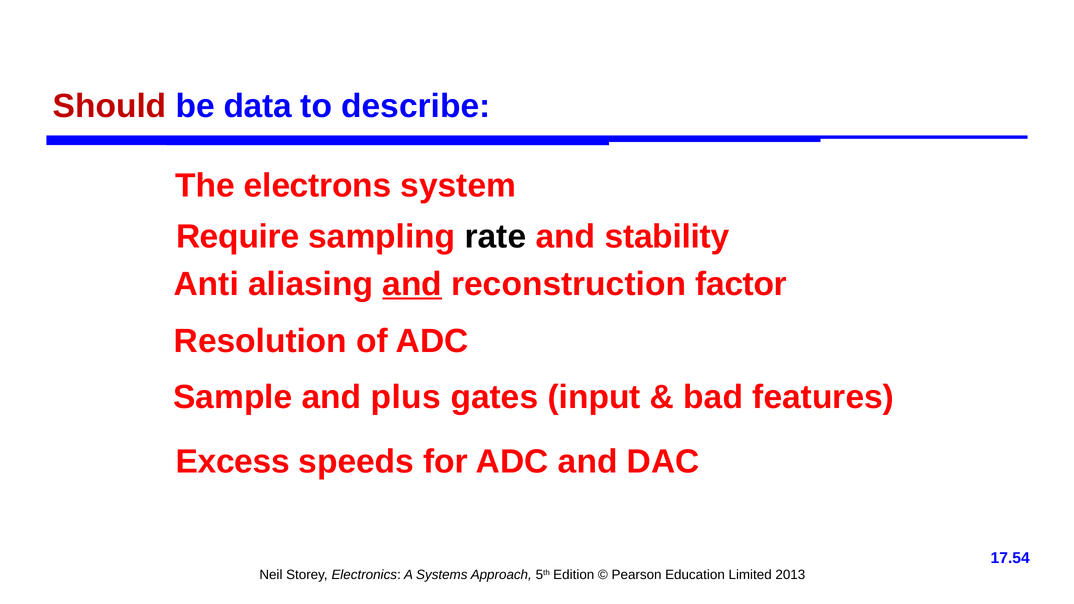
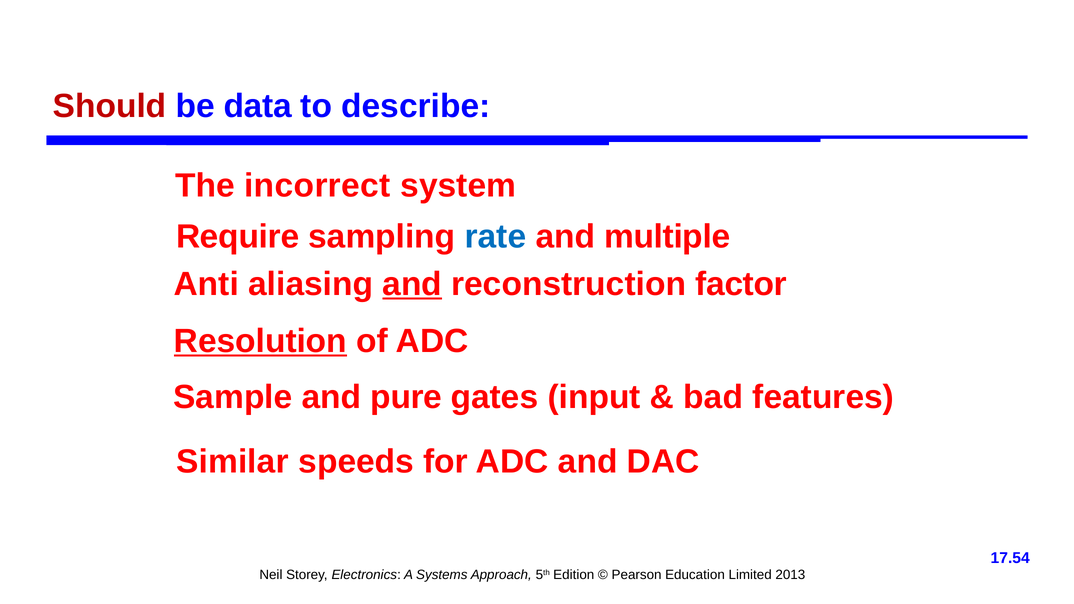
electrons: electrons -> incorrect
rate colour: black -> blue
stability: stability -> multiple
Resolution underline: none -> present
plus: plus -> pure
Excess: Excess -> Similar
